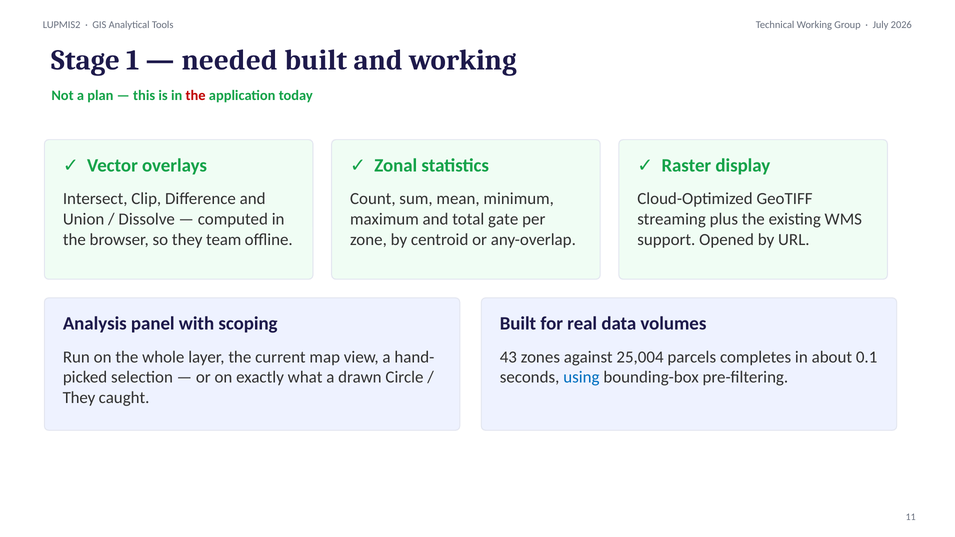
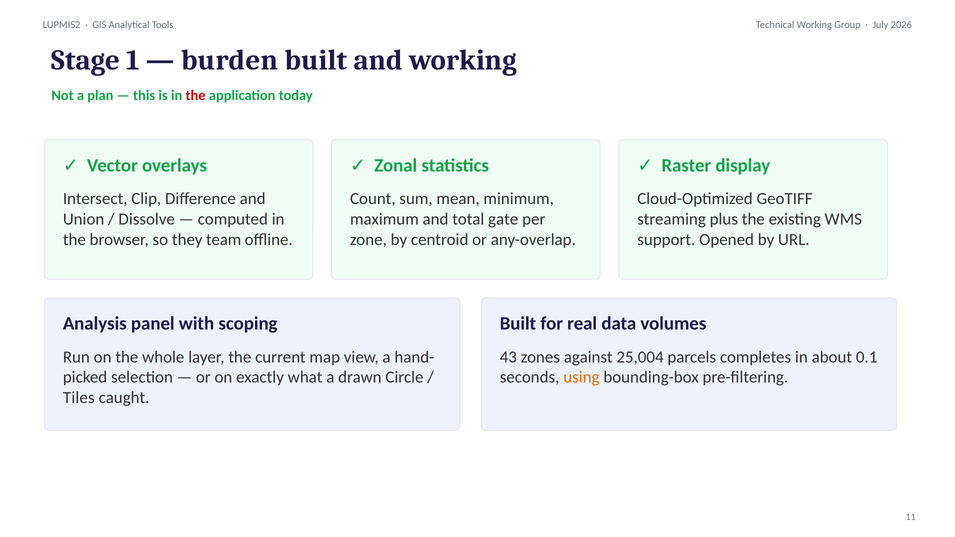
needed: needed -> burden
using colour: blue -> orange
They at (79, 398): They -> Tiles
